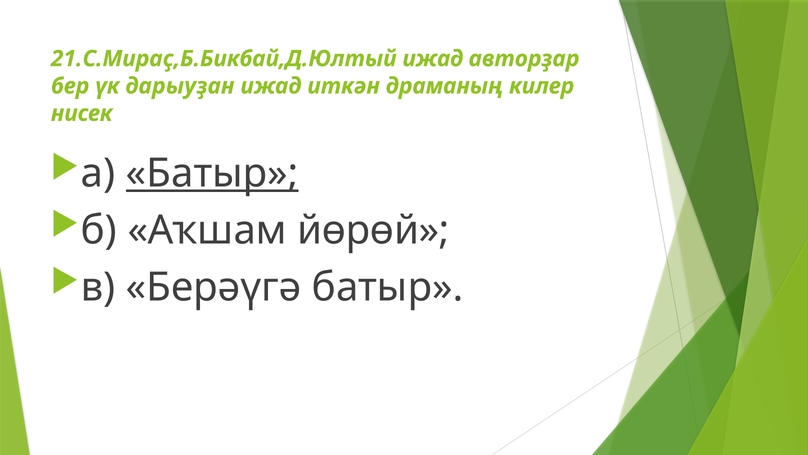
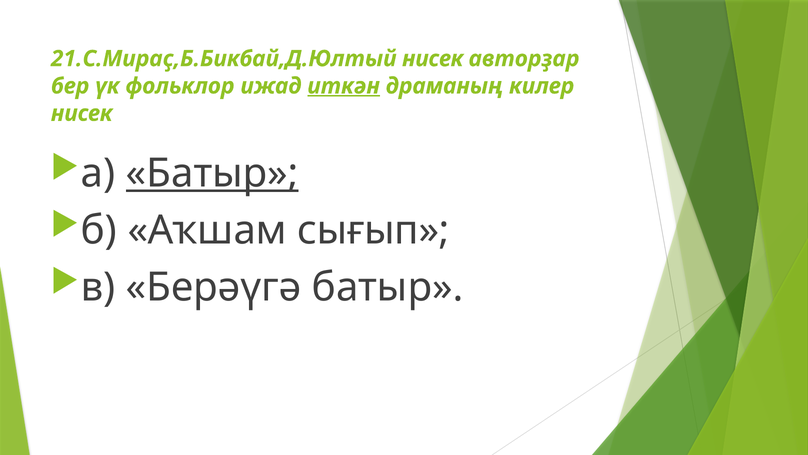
21.С.Мираҫ,Б.Бикбай,Д.Юлтый ижад: ижад -> нисек
дарыуҙан: дарыуҙан -> фольклор
иткән underline: none -> present
йөрөй: йөрөй -> сығып
